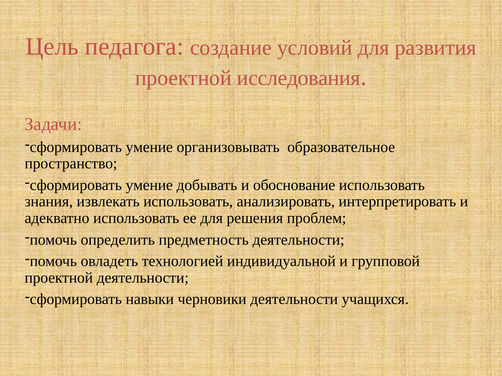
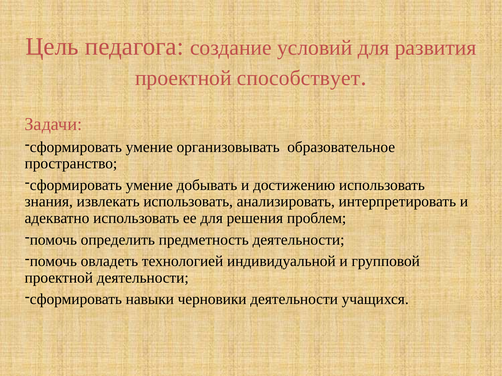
исследования: исследования -> способствует
обоснование: обоснование -> достижению
